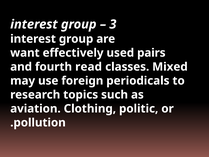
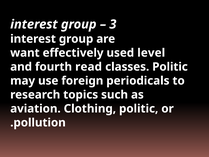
pairs: pairs -> level
classes Mixed: Mixed -> Politic
